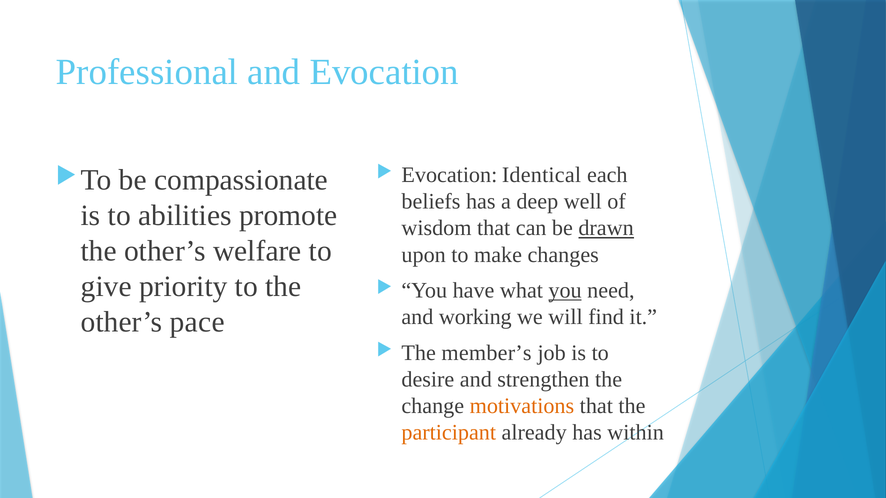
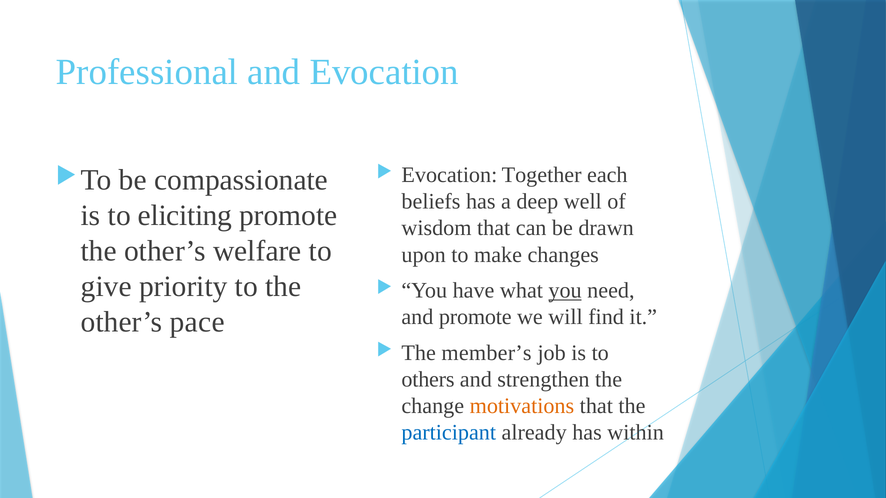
Identical: Identical -> Together
abilities: abilities -> eliciting
drawn underline: present -> none
and working: working -> promote
desire: desire -> others
participant colour: orange -> blue
